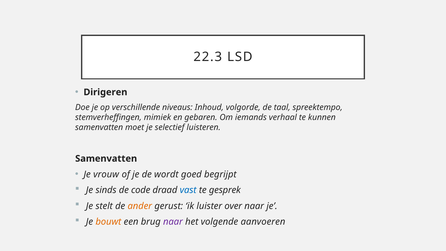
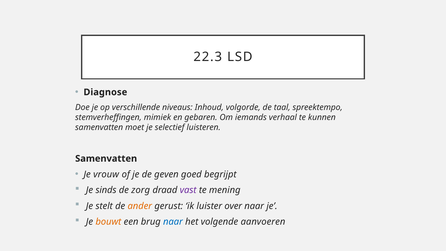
Dirigeren: Dirigeren -> Diagnose
wordt: wordt -> geven
code: code -> zorg
vast colour: blue -> purple
gesprek: gesprek -> mening
naar at (173, 222) colour: purple -> blue
